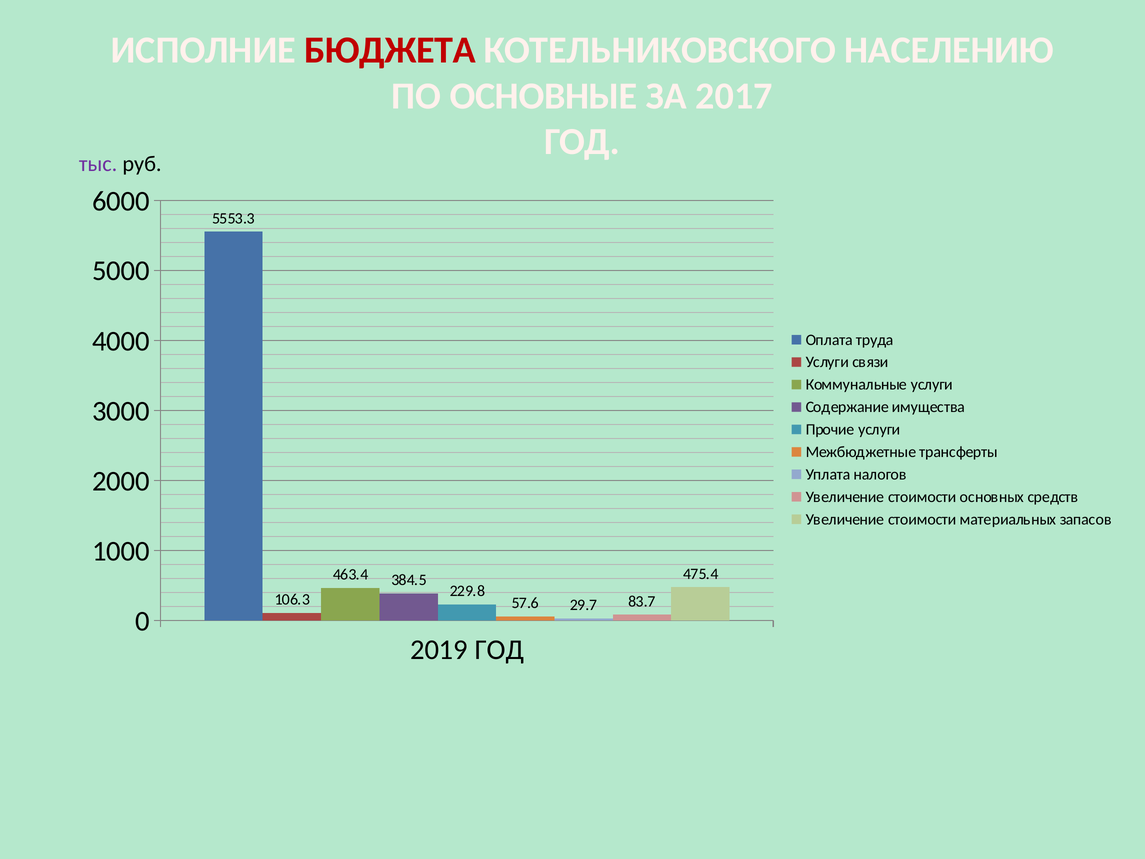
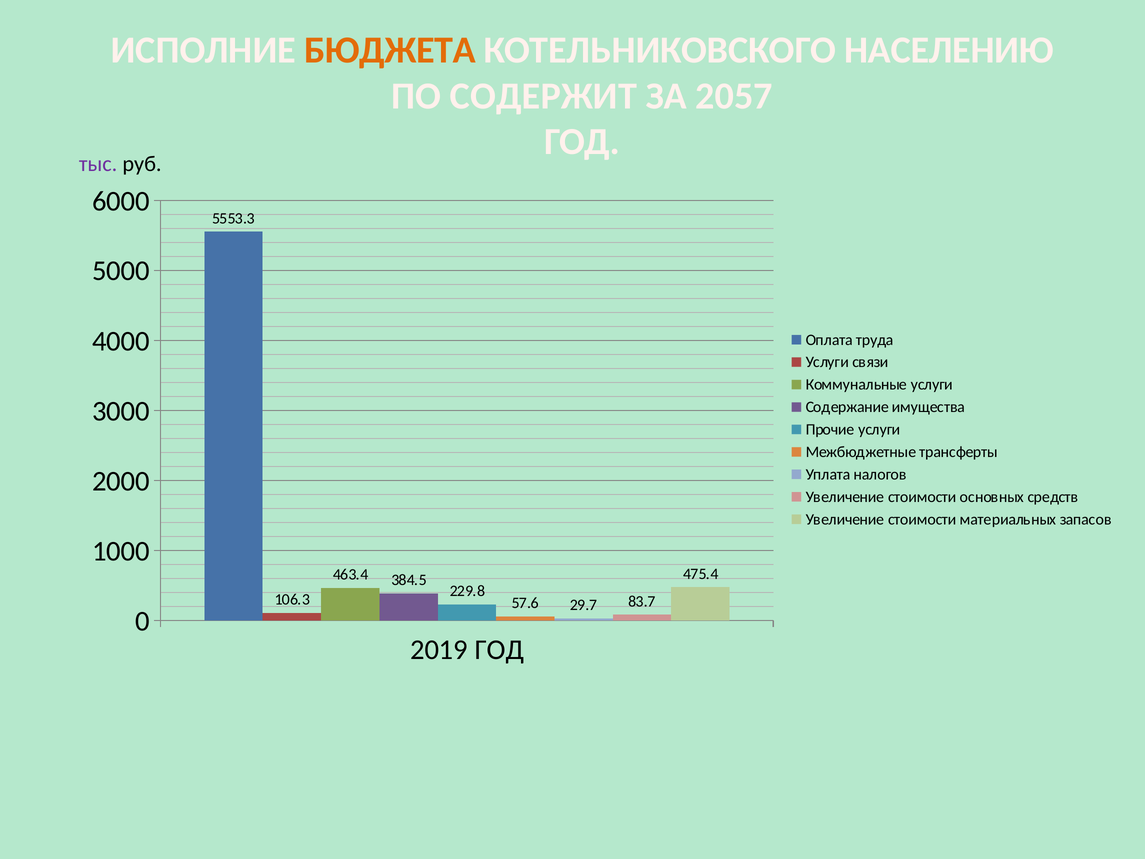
БЮДЖЕТА colour: red -> orange
ОСНОВНЫЕ: ОСНОВНЫЕ -> СОДЕРЖИТ
2017: 2017 -> 2057
